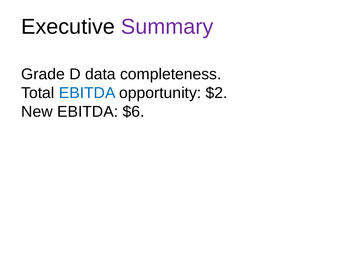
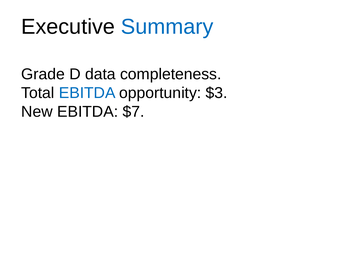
Summary colour: purple -> blue
$2: $2 -> $3
$6: $6 -> $7
